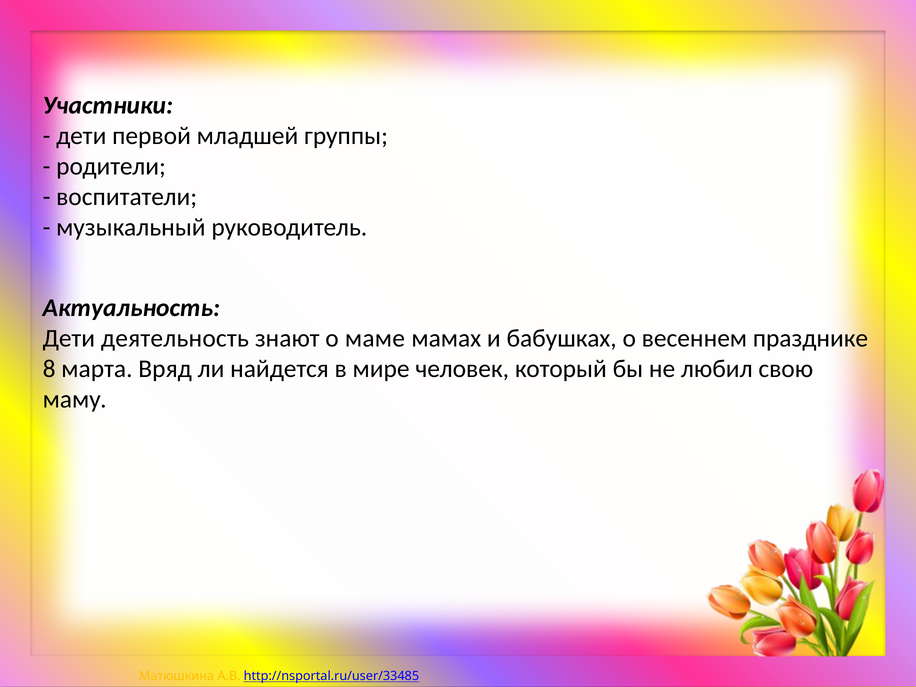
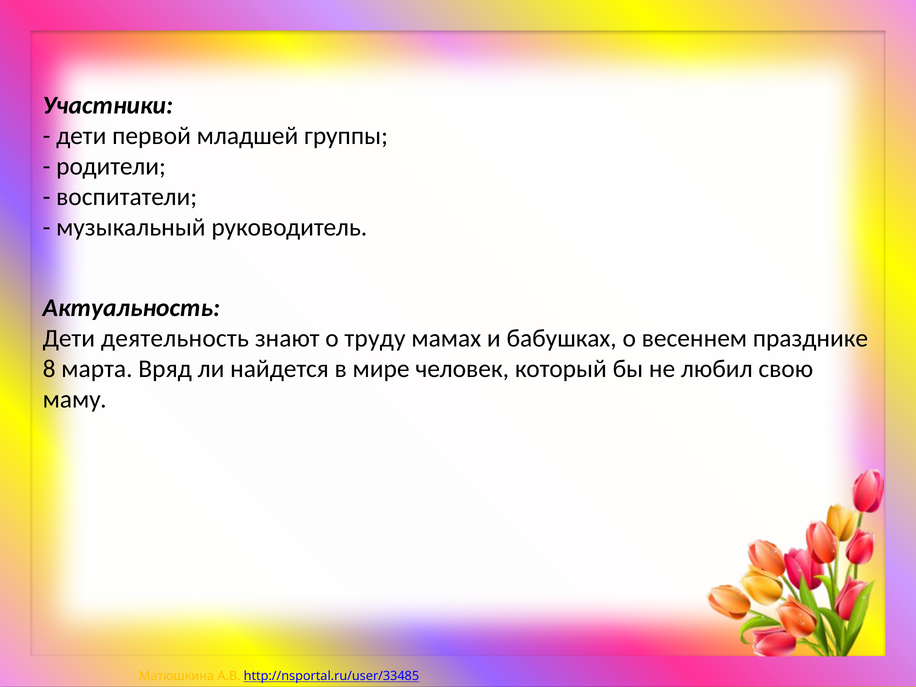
маме: маме -> труду
